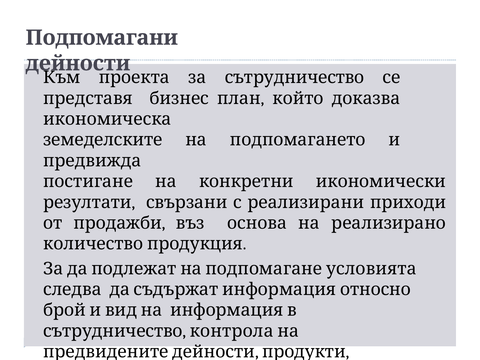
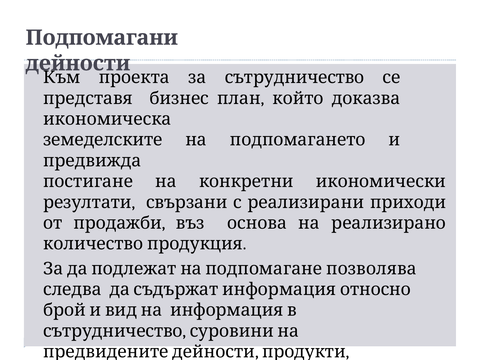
условията: условията -> позволява
контрола: контрола -> суровини
